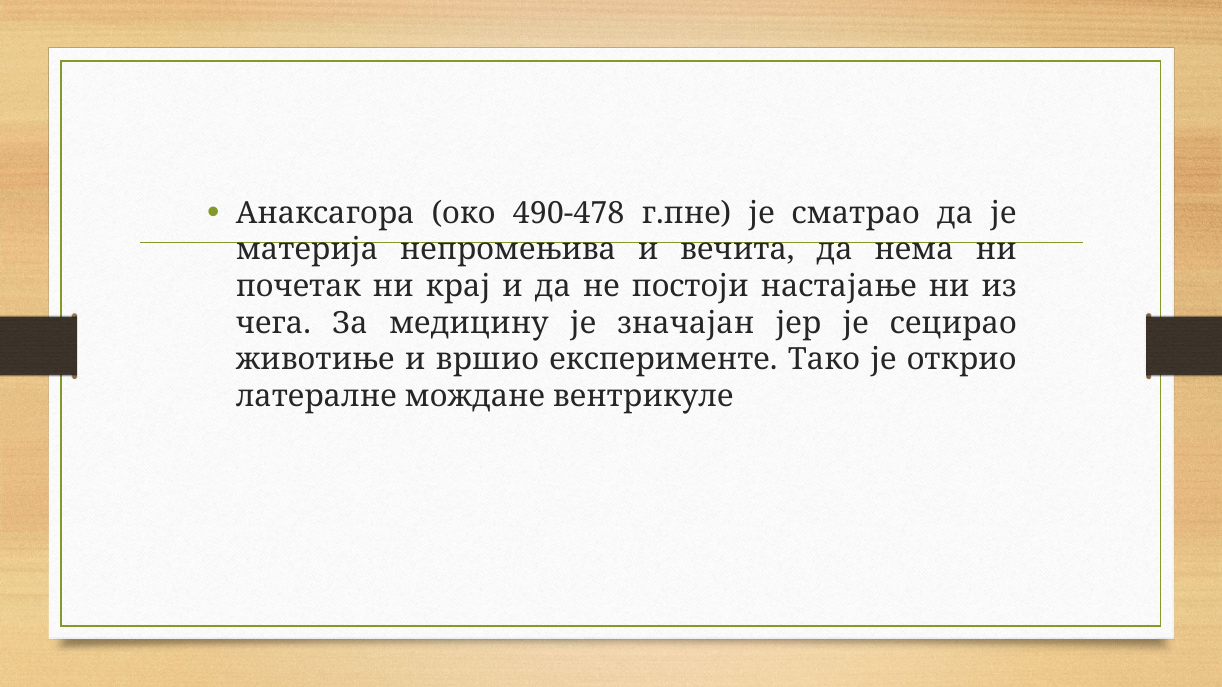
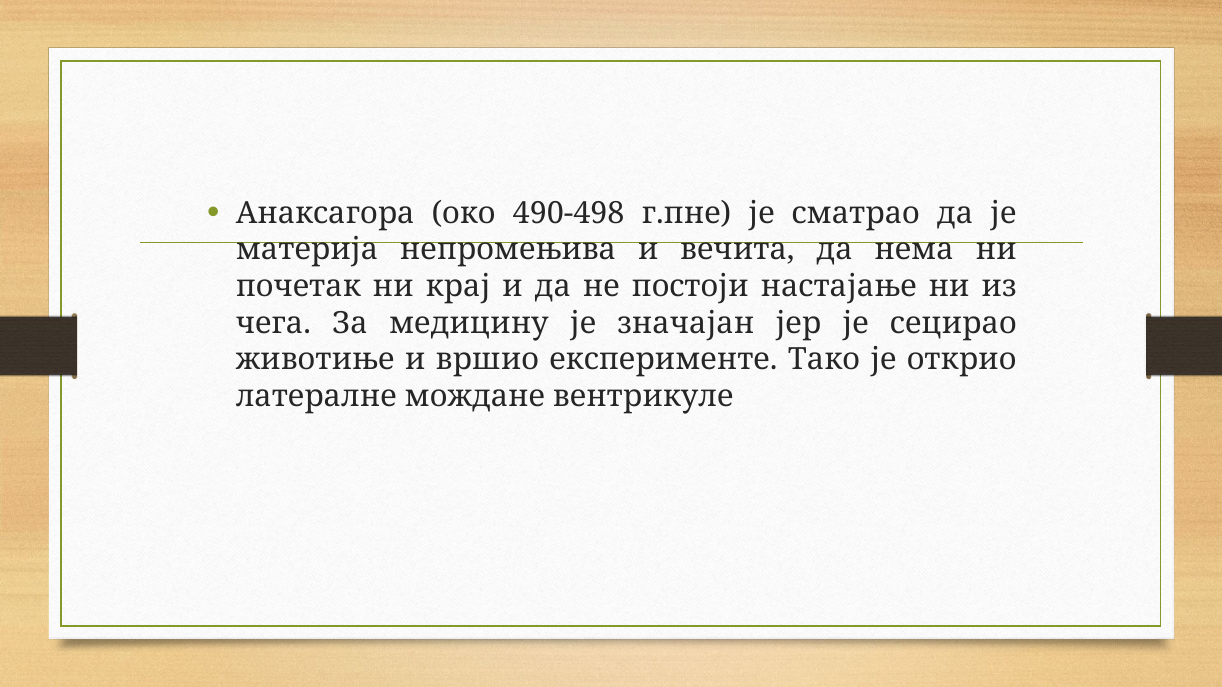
490-478: 490-478 -> 490-498
